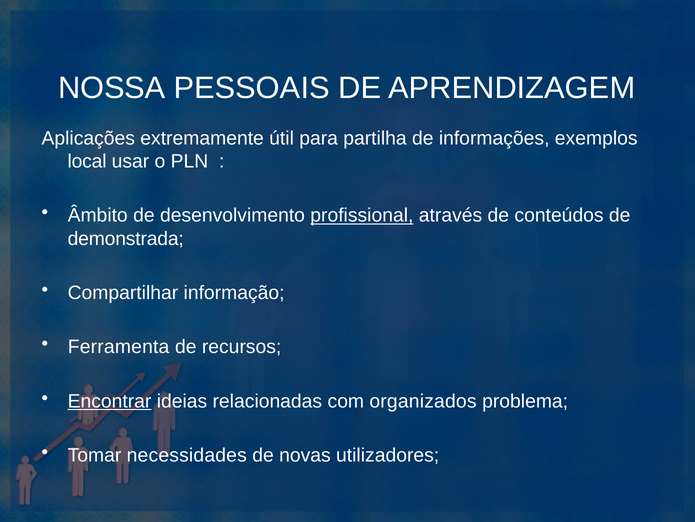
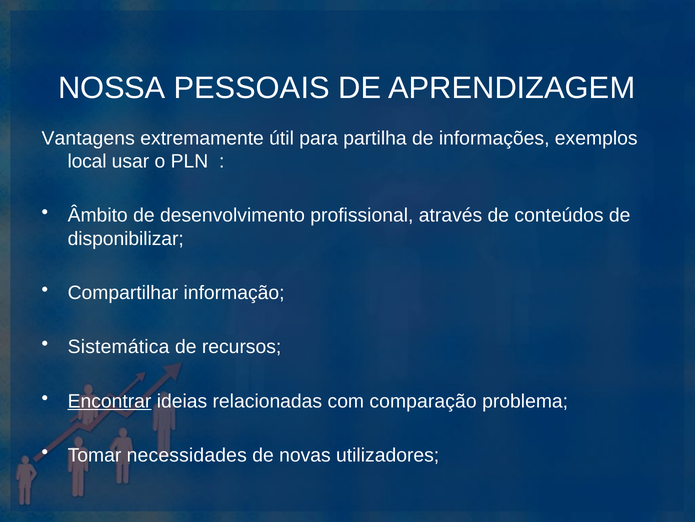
Aplicações: Aplicações -> Vantagens
profissional underline: present -> none
demonstrada: demonstrada -> disponibilizar
Ferramenta: Ferramenta -> Sistemática
organizados: organizados -> comparação
